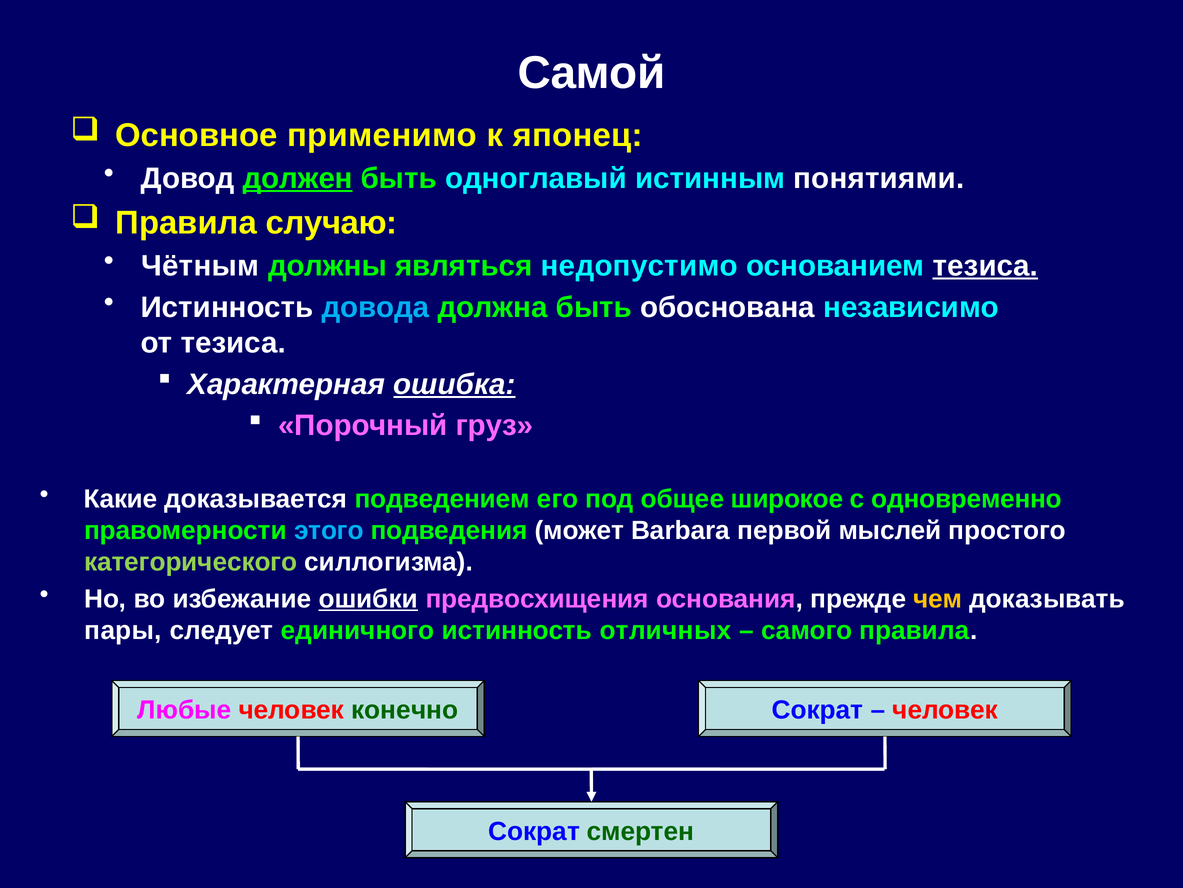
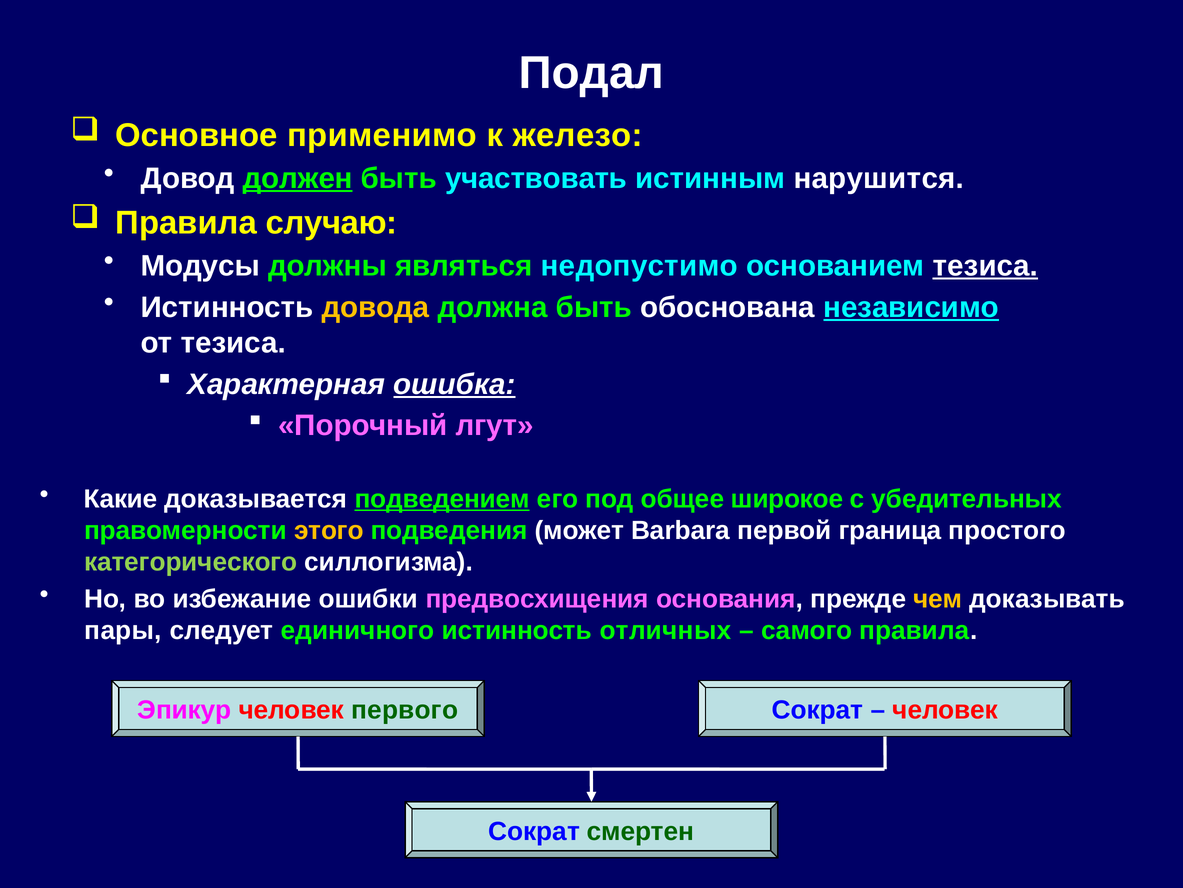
Самой: Самой -> Подал
японец: японец -> железо
одноглавый: одноглавый -> участвовать
понятиями: понятиями -> нарушится
Чётным: Чётным -> Модусы
довода colour: light blue -> yellow
независимо underline: none -> present
груз: груз -> лгут
подведением underline: none -> present
одновременно: одновременно -> убедительных
этого colour: light blue -> yellow
мыслей: мыслей -> граница
ошибки underline: present -> none
Любые: Любые -> Эпикур
конечно: конечно -> первого
